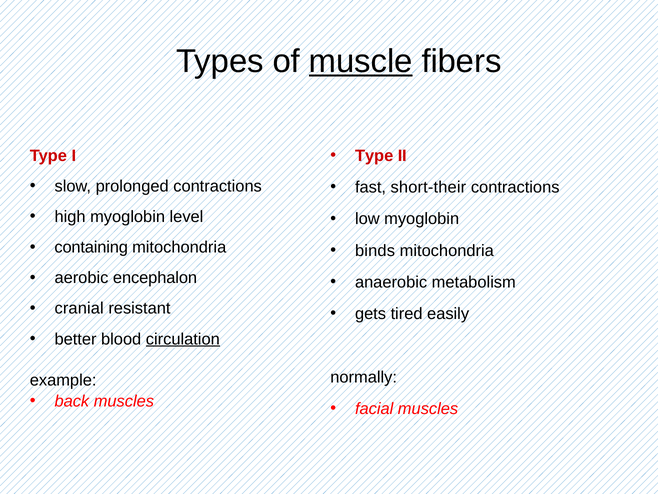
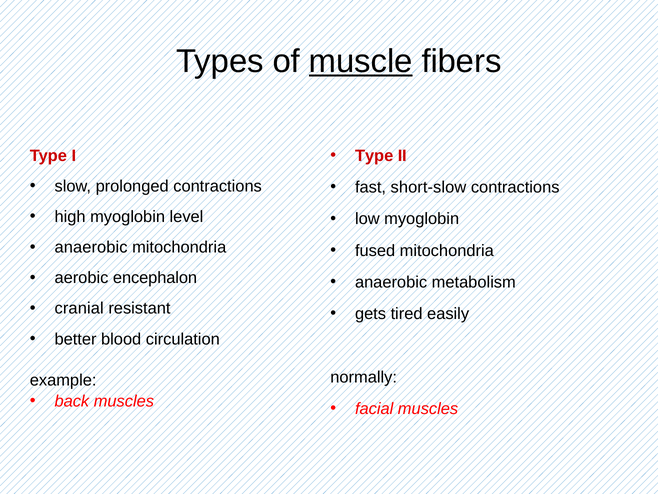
short-their: short-their -> short-slow
containing at (91, 247): containing -> anaerobic
binds: binds -> fused
circulation underline: present -> none
